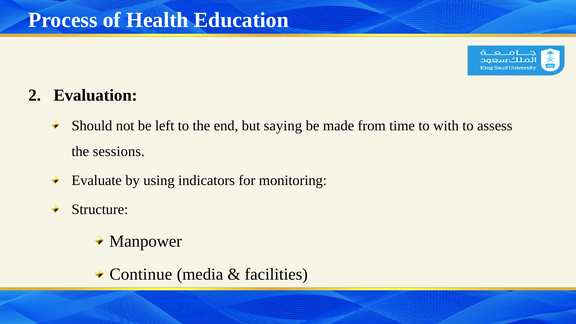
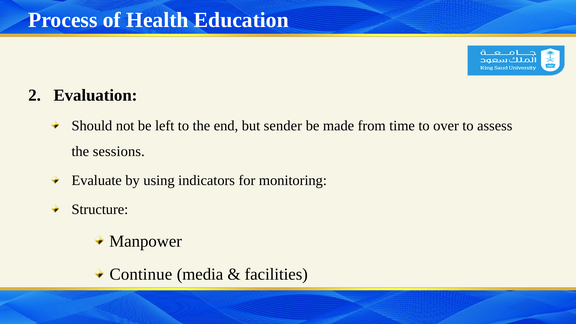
saying: saying -> sender
with: with -> over
